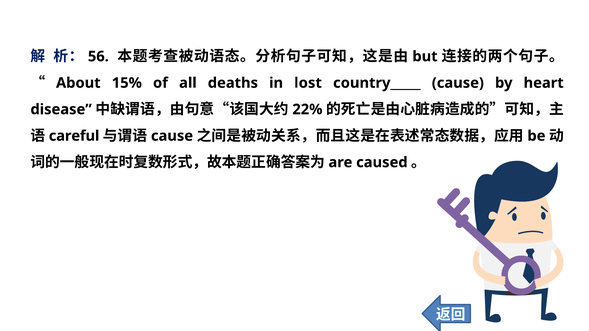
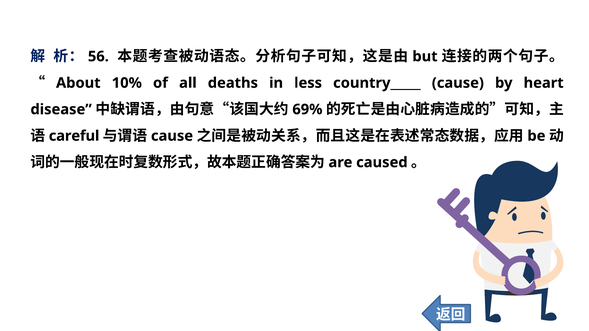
15%: 15% -> 10%
lost: lost -> less
22%: 22% -> 69%
